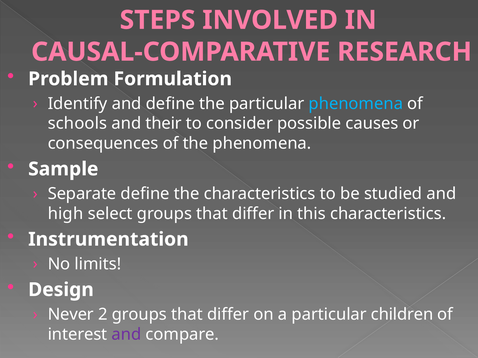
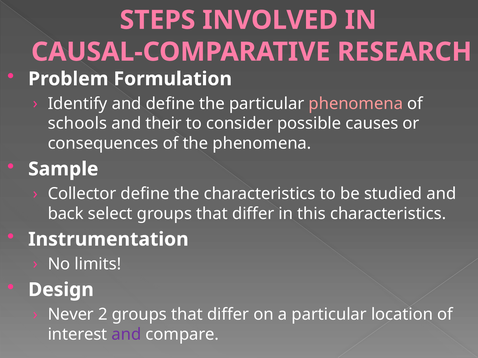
phenomena at (356, 104) colour: light blue -> pink
Separate: Separate -> Collector
high: high -> back
children: children -> location
